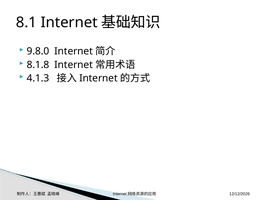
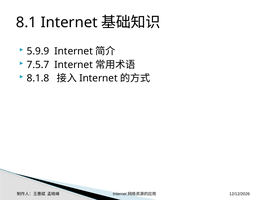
9.8.0: 9.8.0 -> 5.9.9
8.1.8: 8.1.8 -> 7.5.7
4.1.3: 4.1.3 -> 8.1.8
